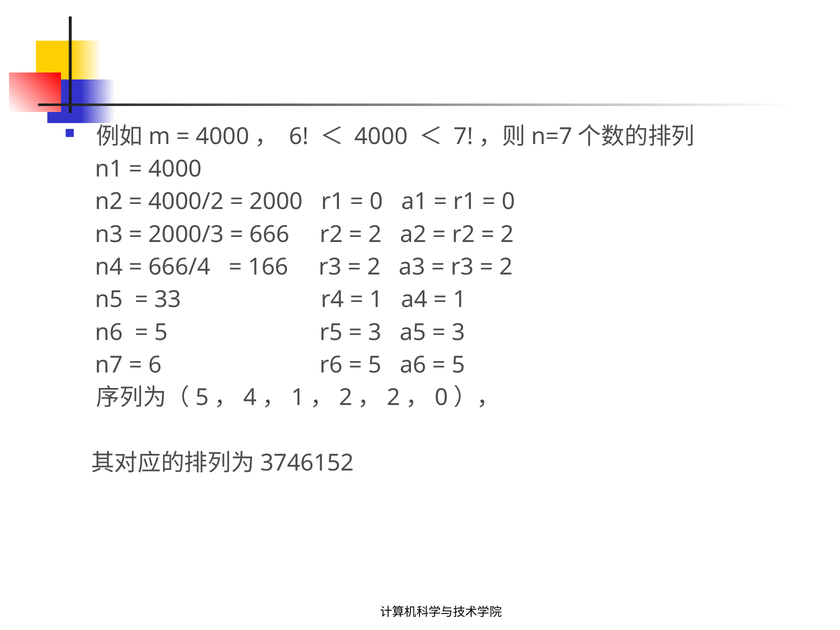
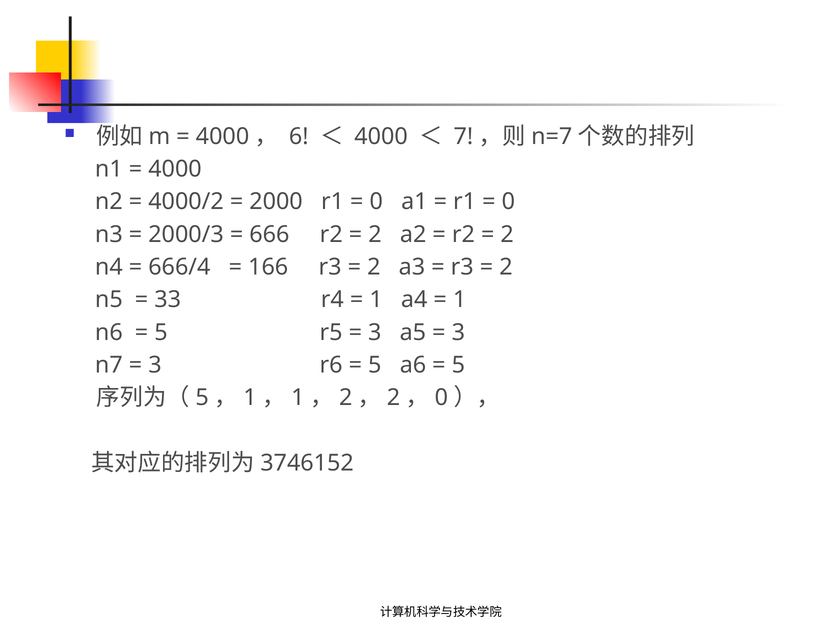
6 at (155, 365): 6 -> 3
4 at (250, 398): 4 -> 1
